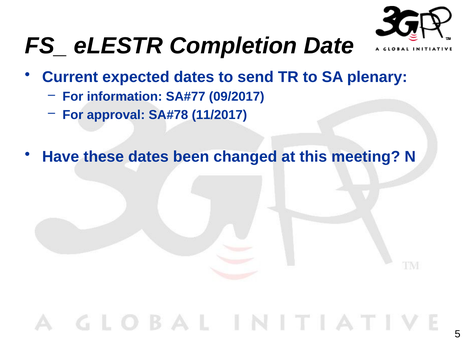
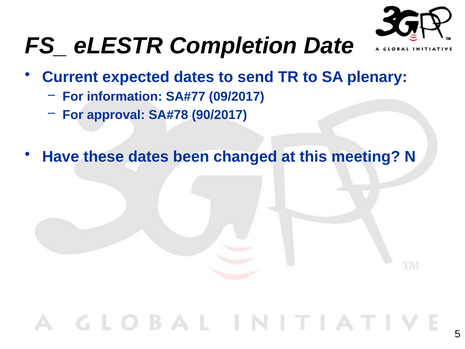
11/2017: 11/2017 -> 90/2017
